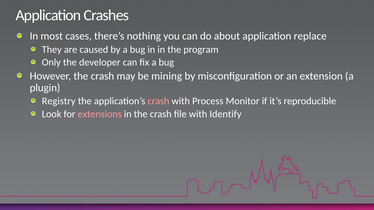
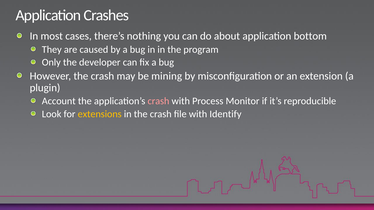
replace: replace -> bottom
Registry: Registry -> Account
extensions colour: pink -> yellow
